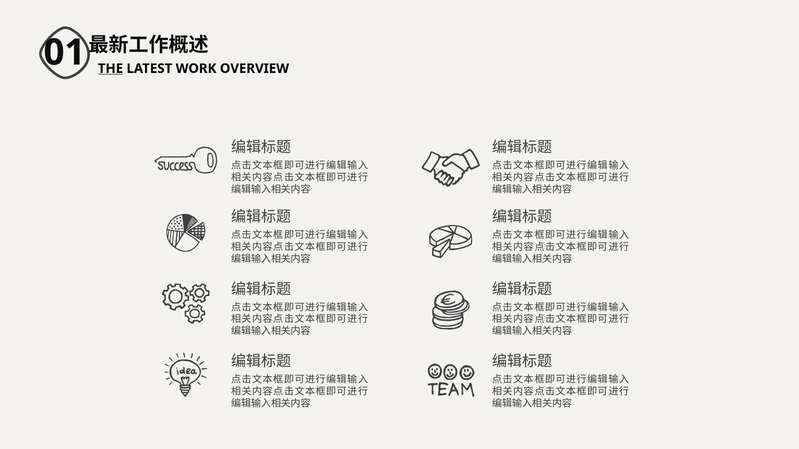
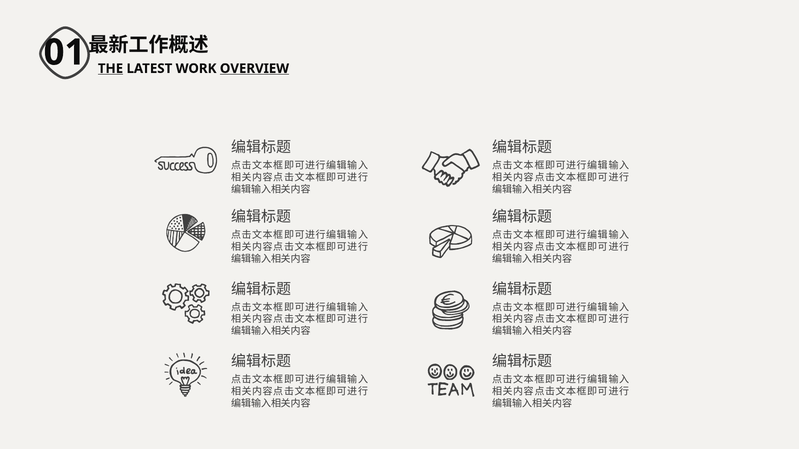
OVERVIEW underline: none -> present
